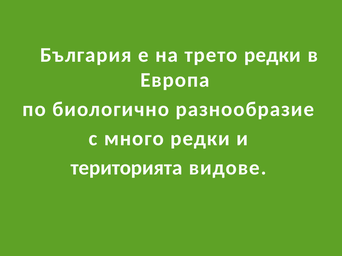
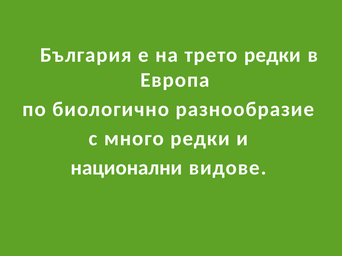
територията: територията -> национални
